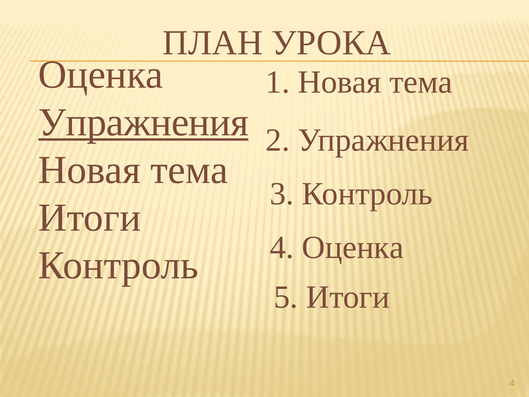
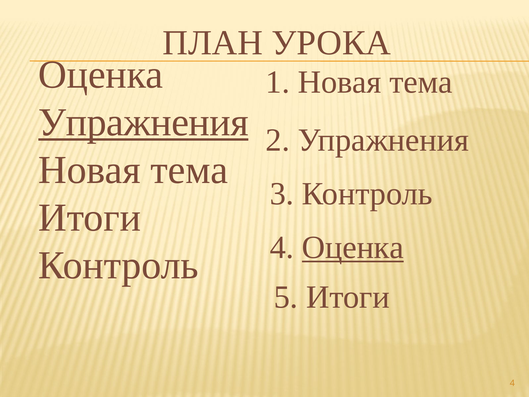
Оценка at (353, 247) underline: none -> present
